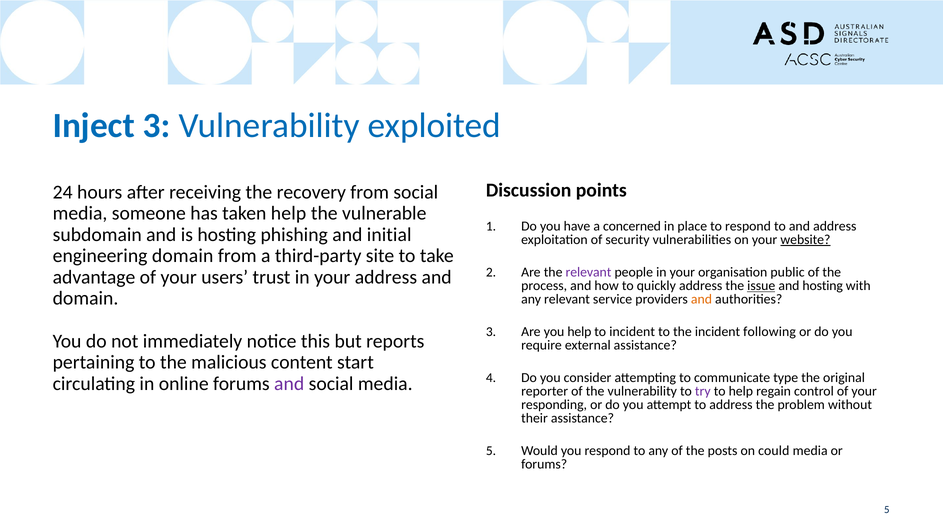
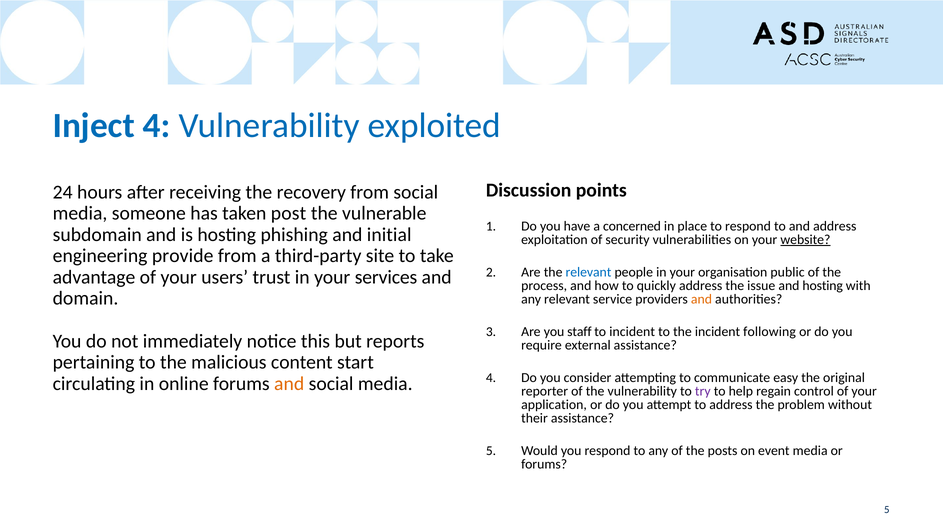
Inject 3: 3 -> 4
taken help: help -> post
engineering domain: domain -> provide
relevant at (588, 273) colour: purple -> blue
your address: address -> services
issue underline: present -> none
you help: help -> staff
type: type -> easy
and at (289, 384) colour: purple -> orange
responding: responding -> application
could: could -> event
